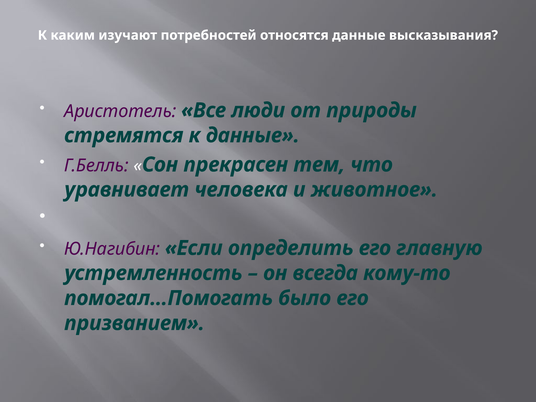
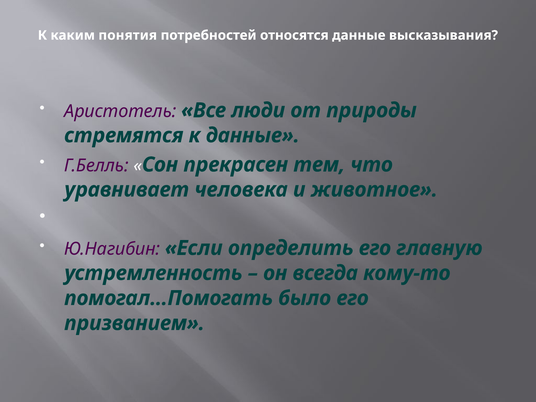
изучают: изучают -> понятия
